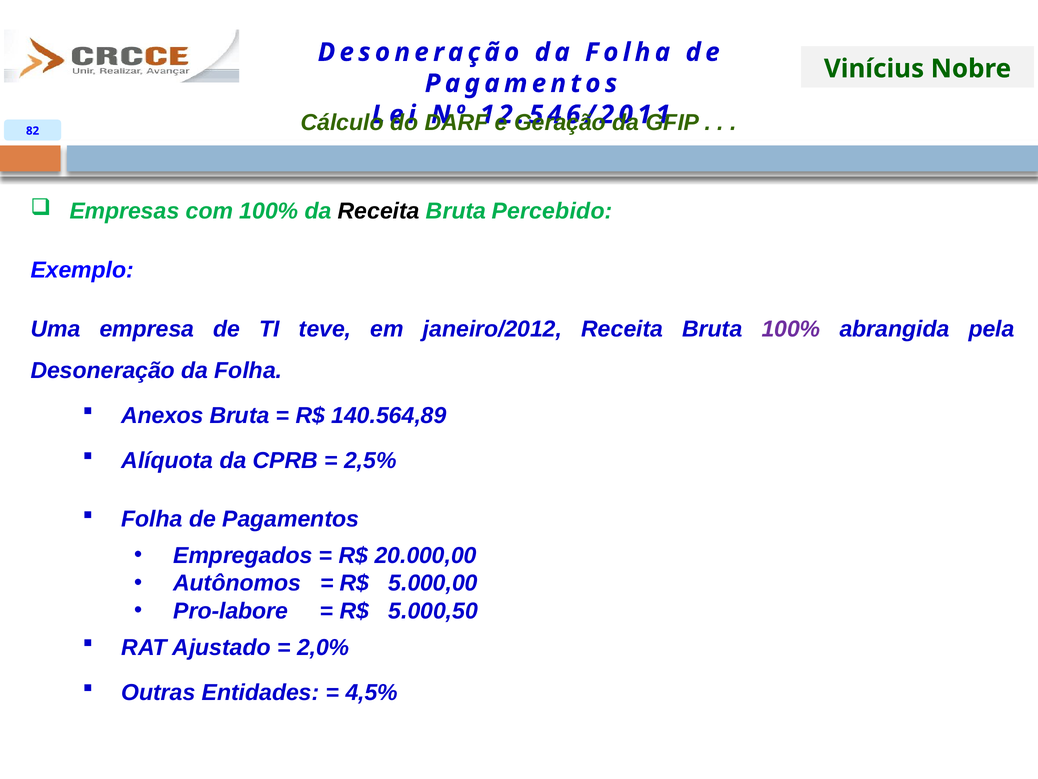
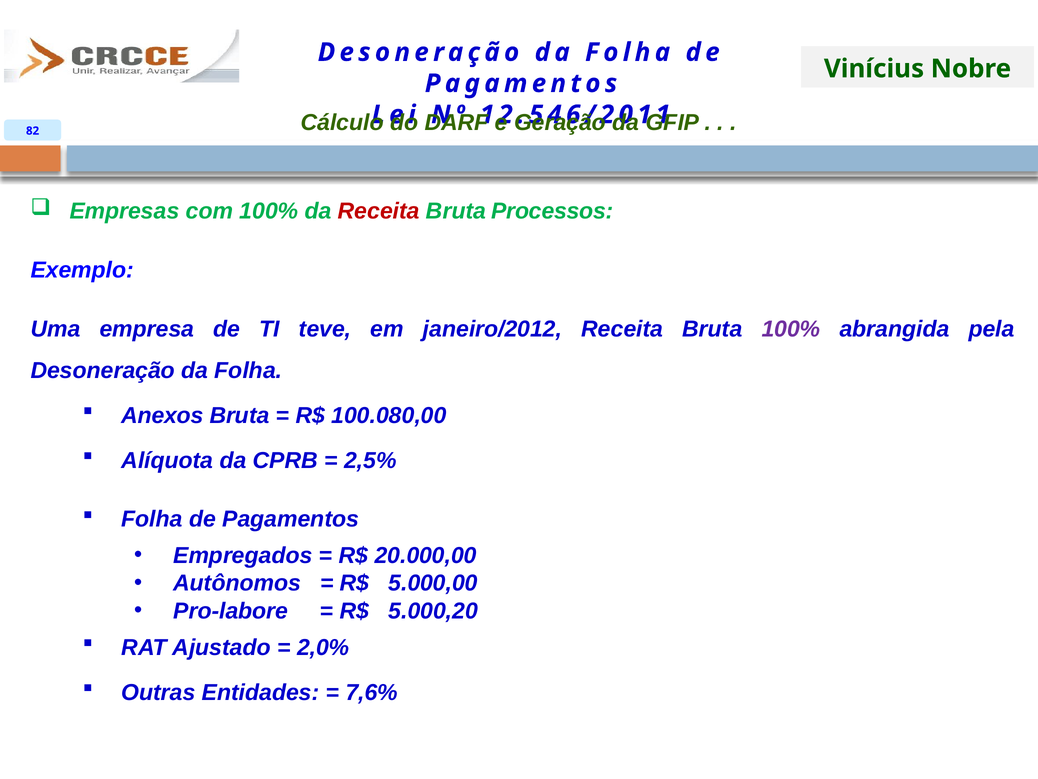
Receita at (379, 211) colour: black -> red
Percebido: Percebido -> Processos
140.564,89: 140.564,89 -> 100.080,00
5.000,50: 5.000,50 -> 5.000,20
4,5%: 4,5% -> 7,6%
